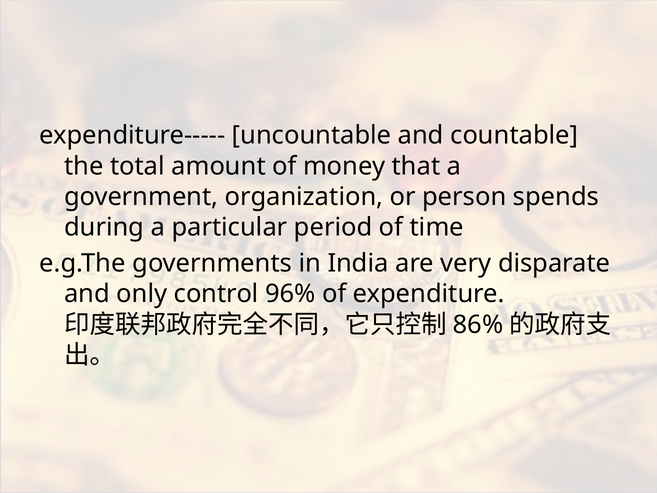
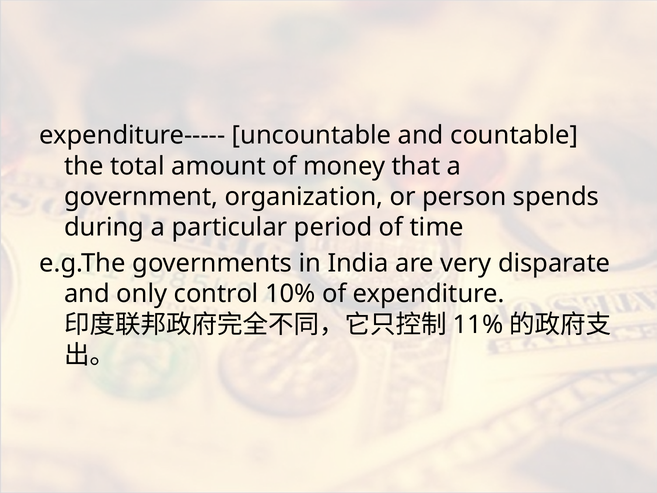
96%: 96% -> 10%
86%: 86% -> 11%
